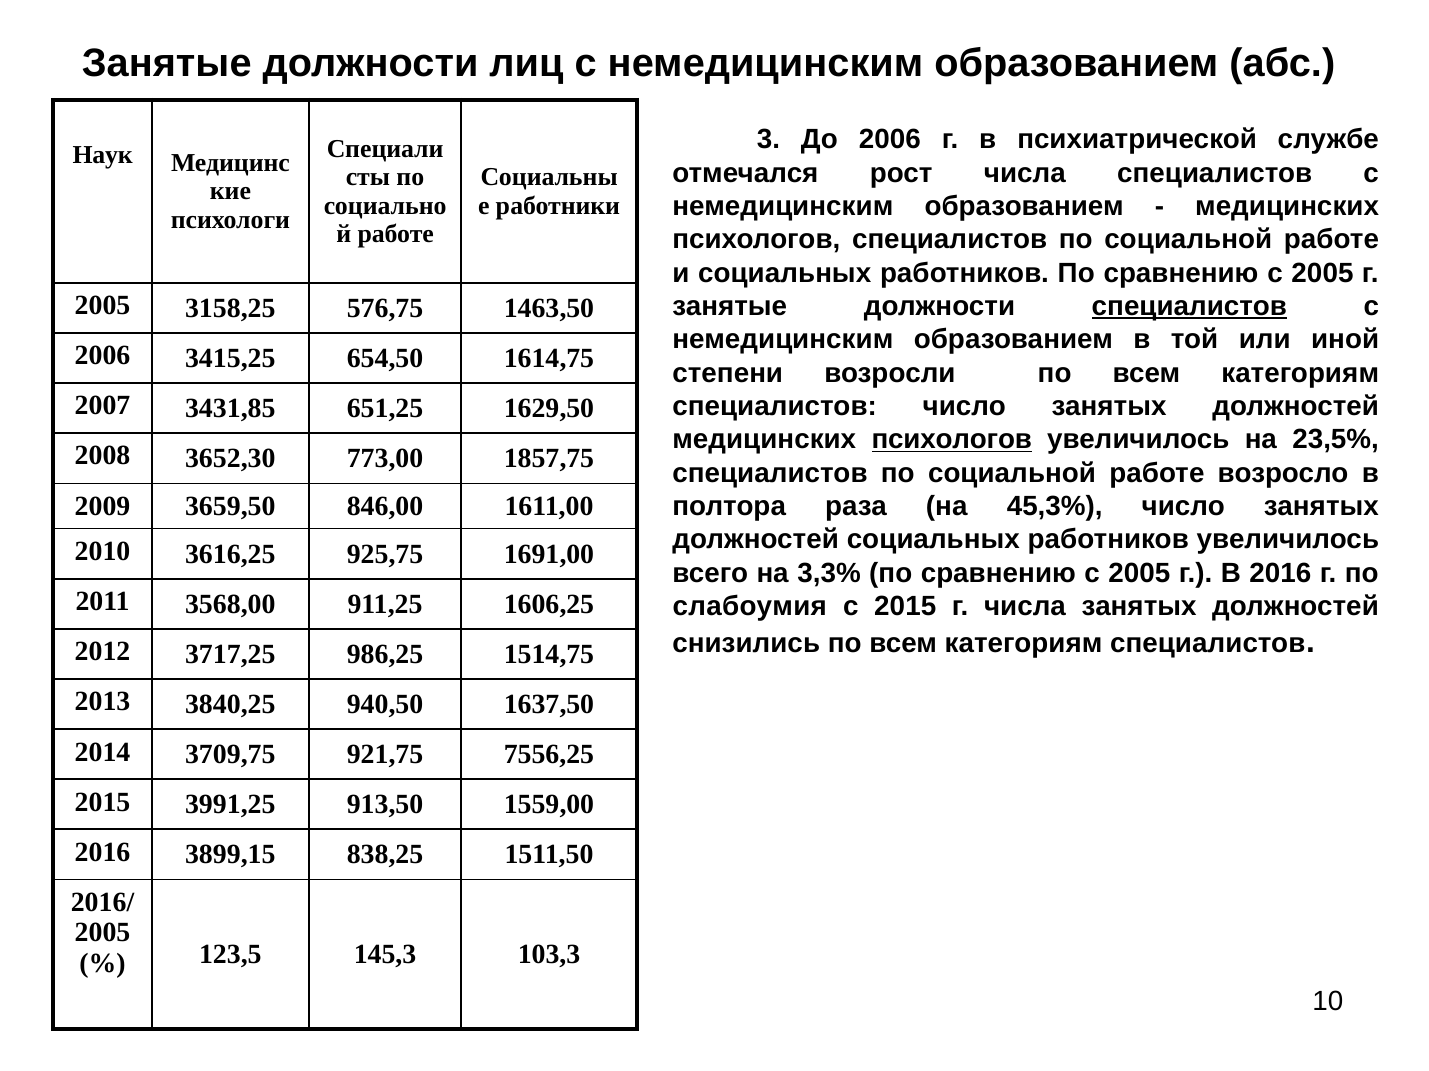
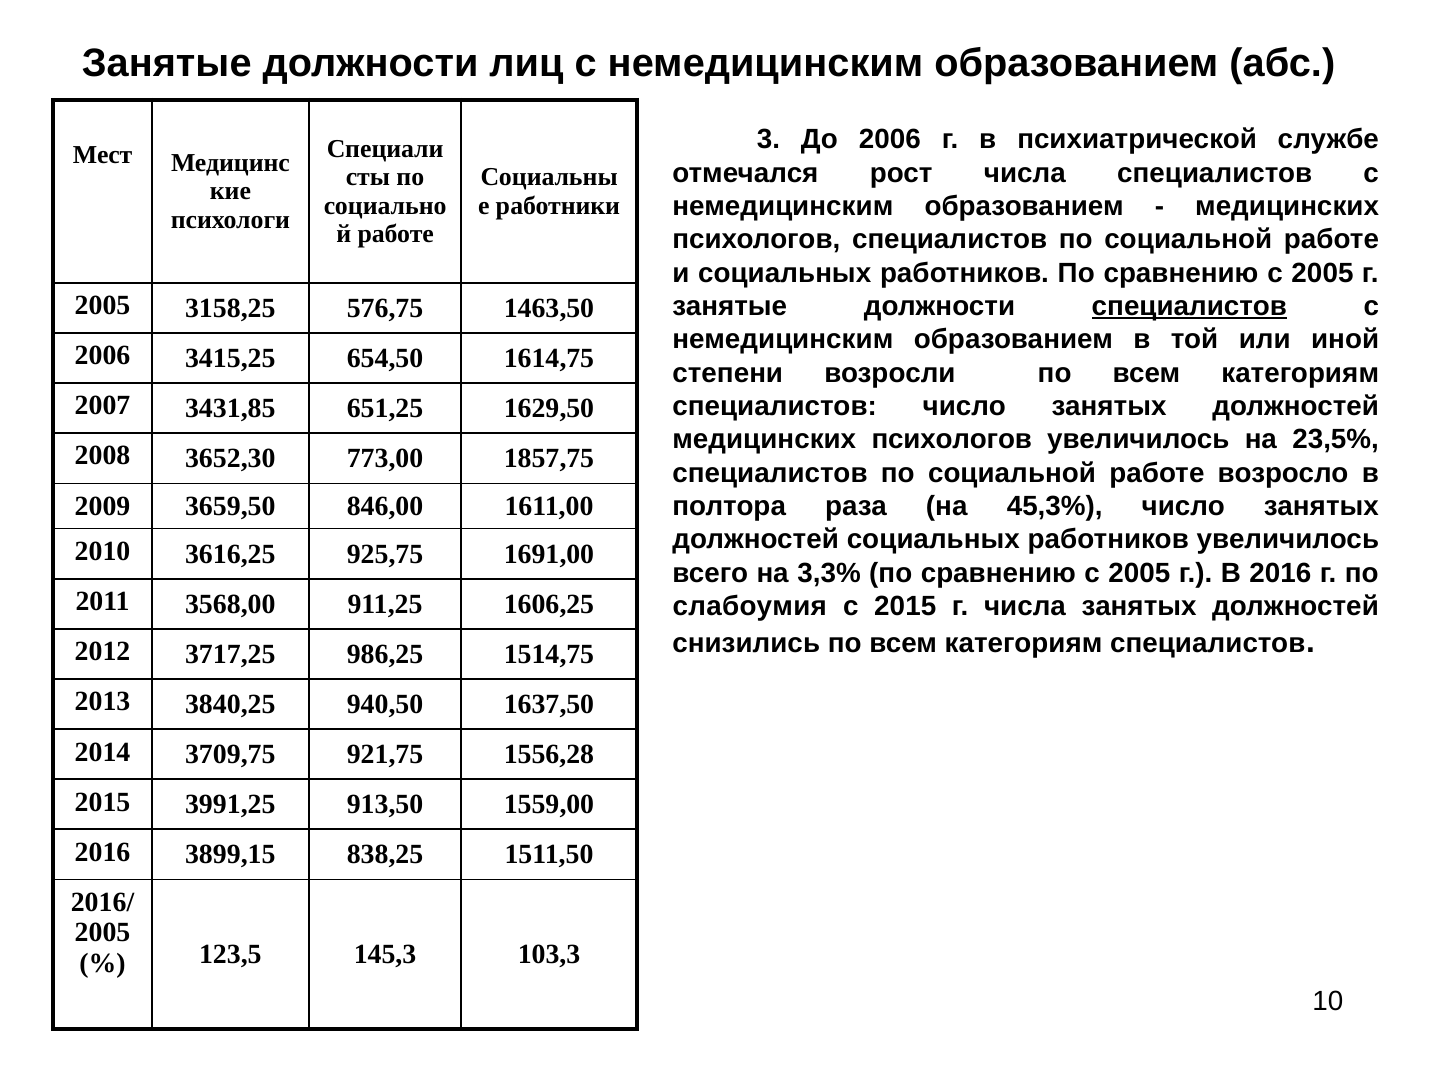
Наук: Наук -> Мест
психологов at (952, 440) underline: present -> none
7556,25: 7556,25 -> 1556,28
